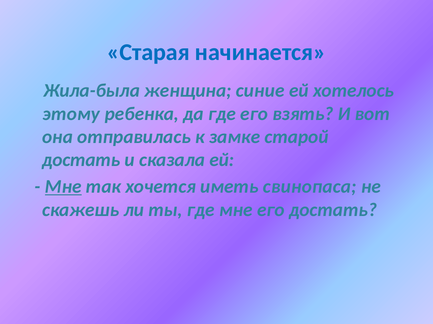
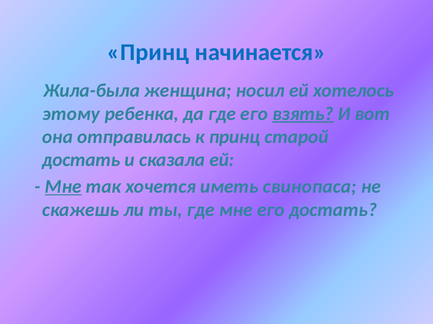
Старая at (148, 52): Старая -> Принц
синие: синие -> носил
взять underline: none -> present
к замке: замке -> принц
